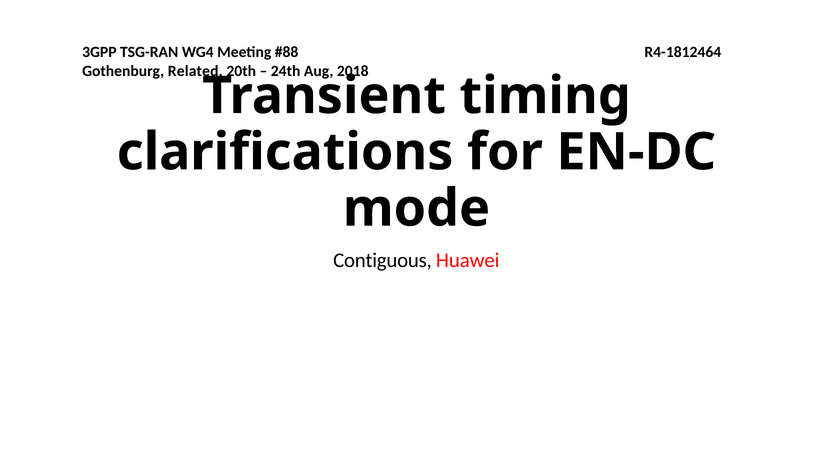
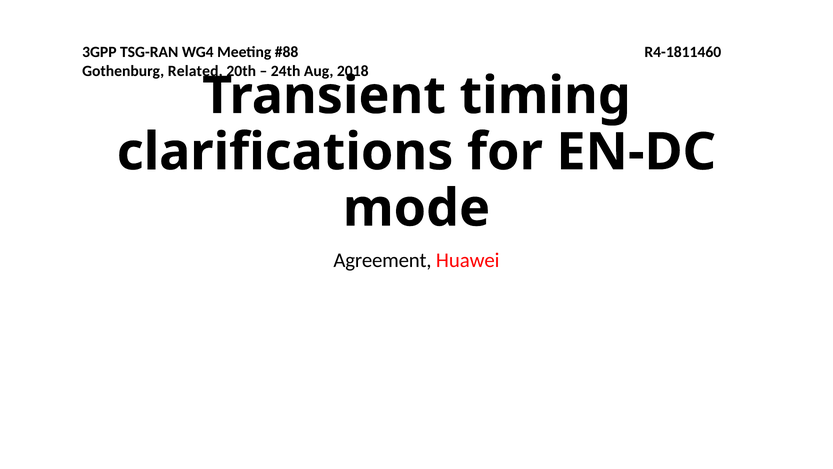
R4-1812464: R4-1812464 -> R4-1811460
Contiguous: Contiguous -> Agreement
